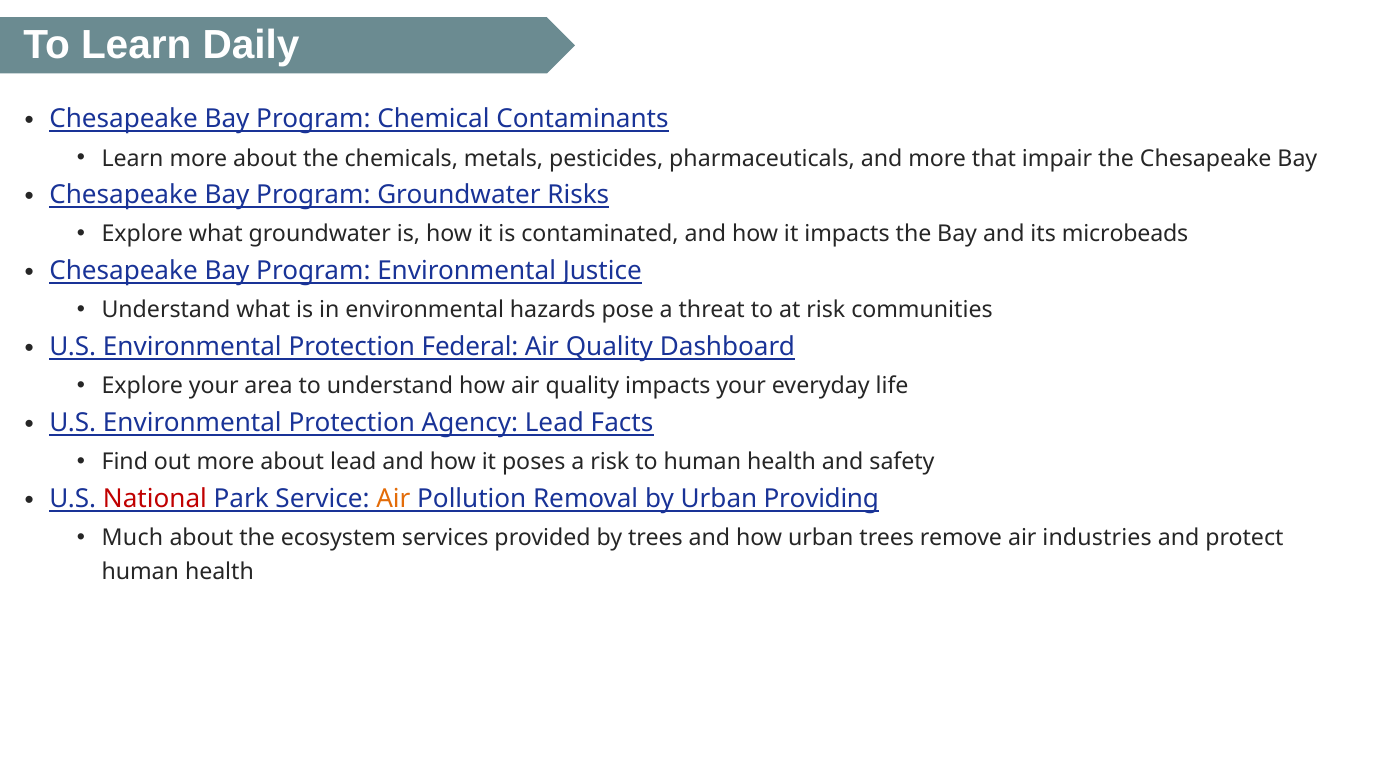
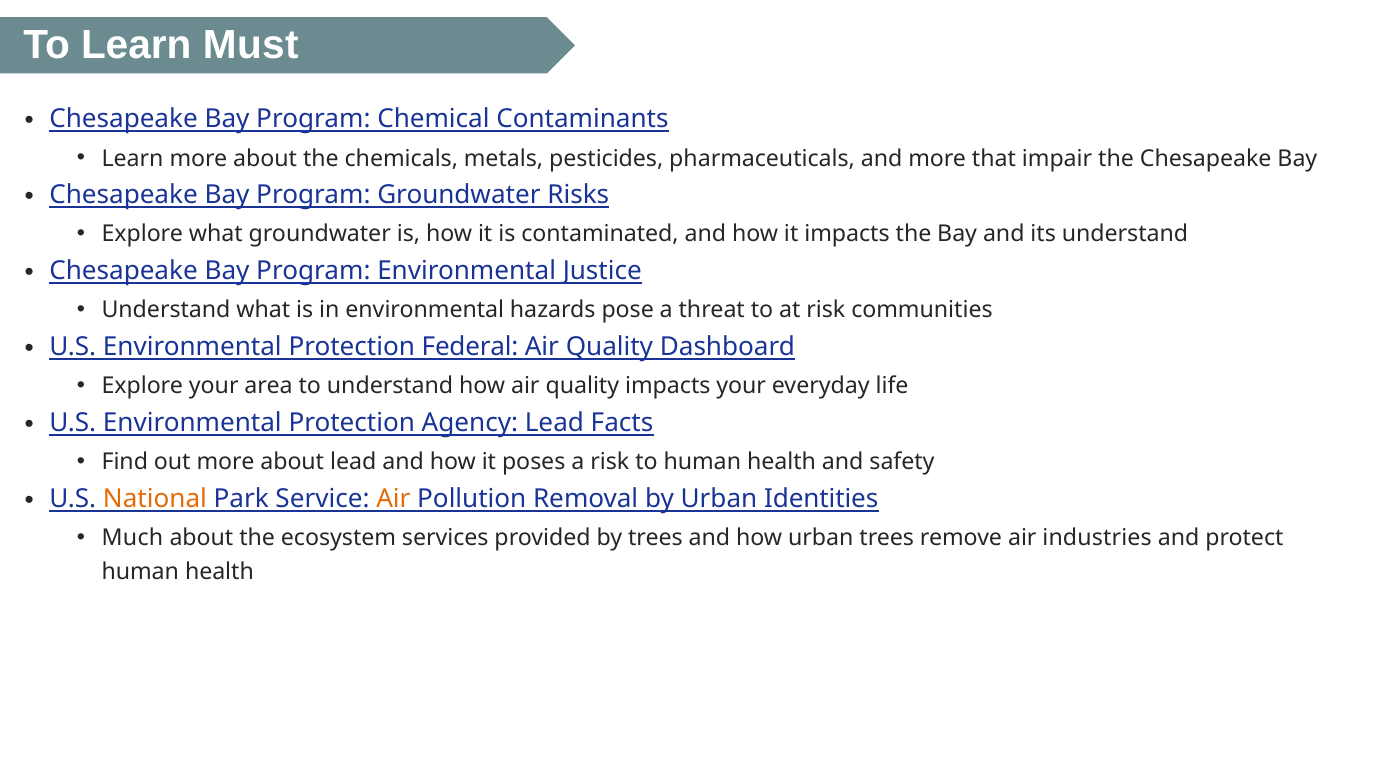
Daily: Daily -> Must
its microbeads: microbeads -> understand
National colour: red -> orange
Providing: Providing -> Identities
